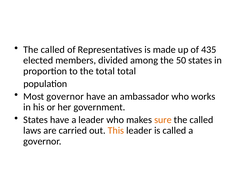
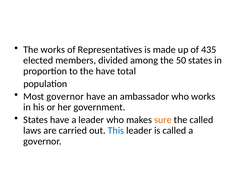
called at (53, 50): called -> works
the total: total -> have
This colour: orange -> blue
